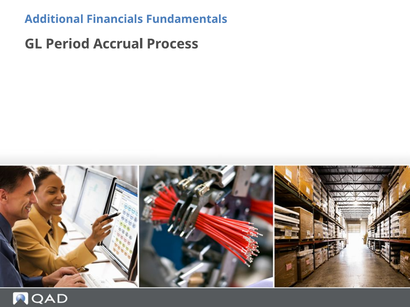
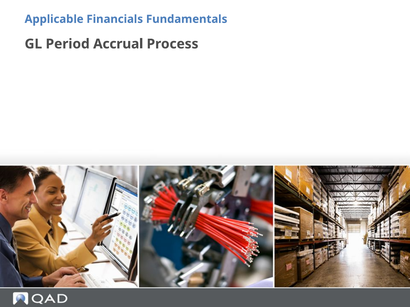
Additional: Additional -> Applicable
